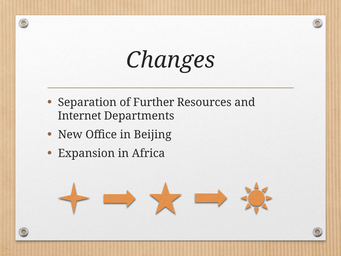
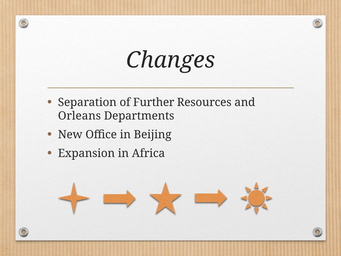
Internet: Internet -> Orleans
